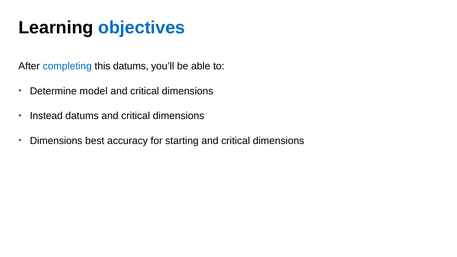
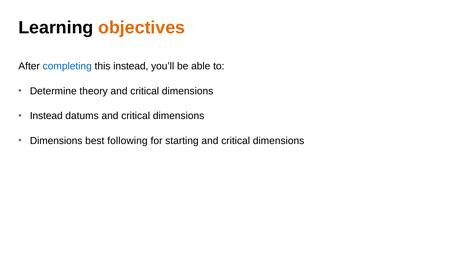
objectives colour: blue -> orange
this datums: datums -> instead
model: model -> theory
accuracy: accuracy -> following
